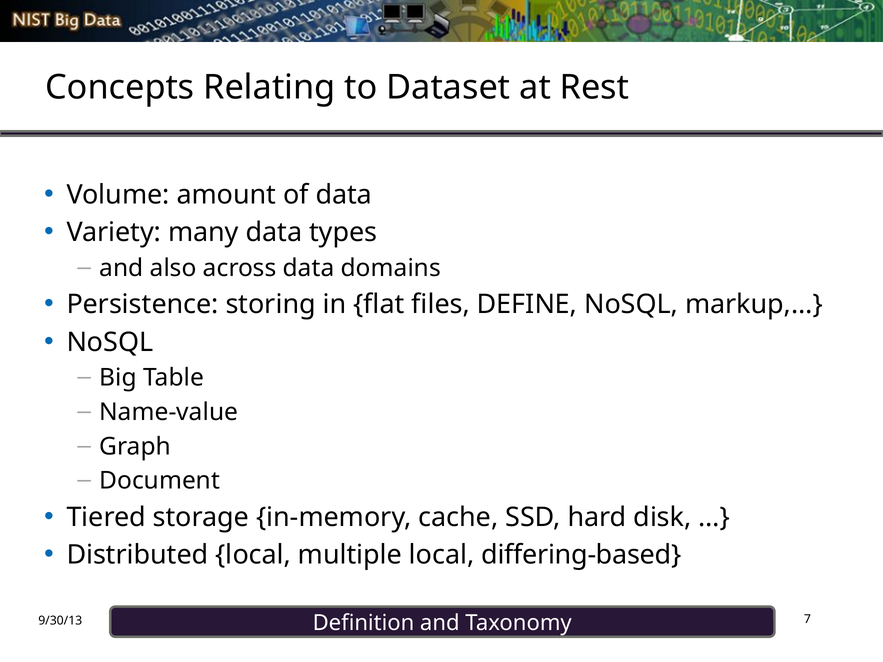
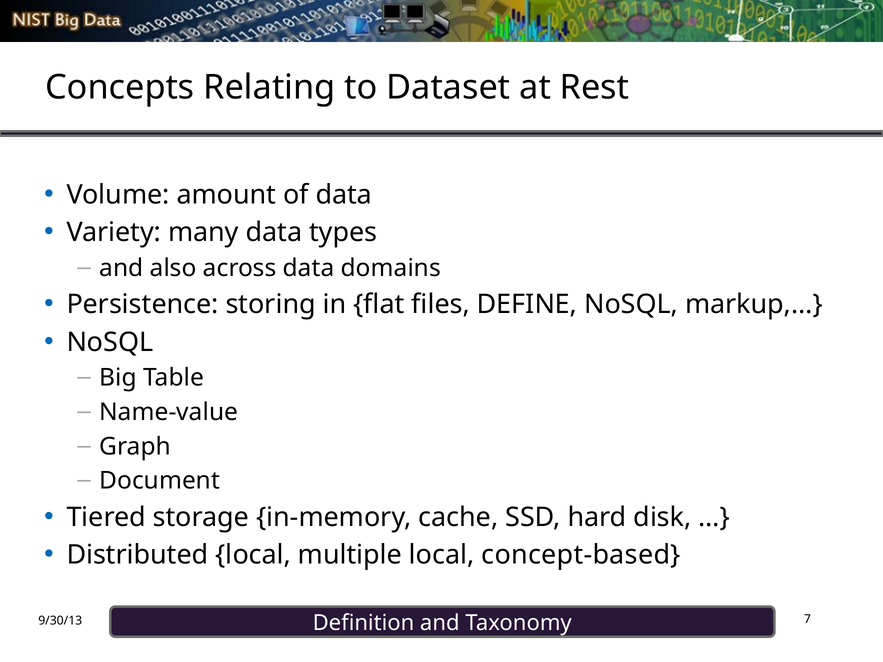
differing-based: differing-based -> concept-based
